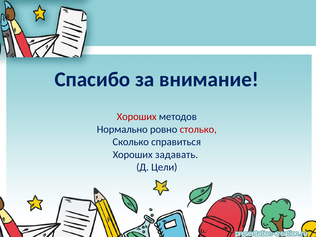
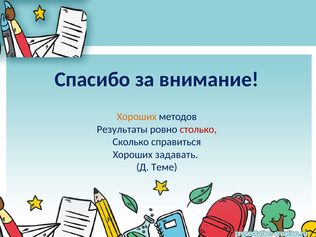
Хороших at (137, 117) colour: red -> orange
Нормально: Нормально -> Результаты
Цели: Цели -> Теме
